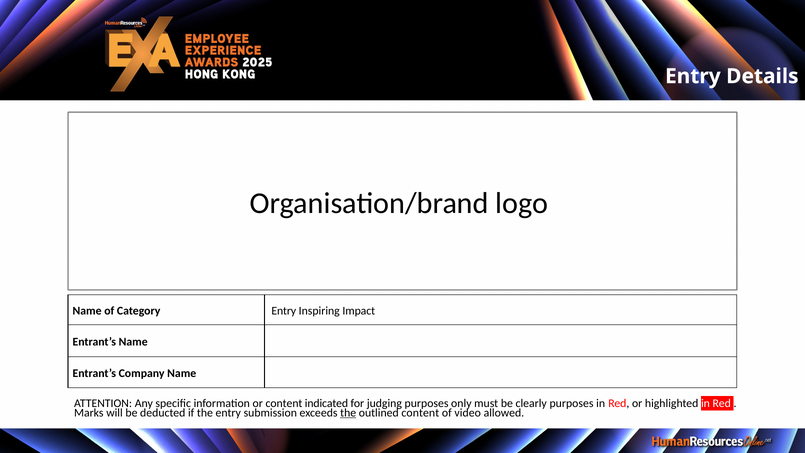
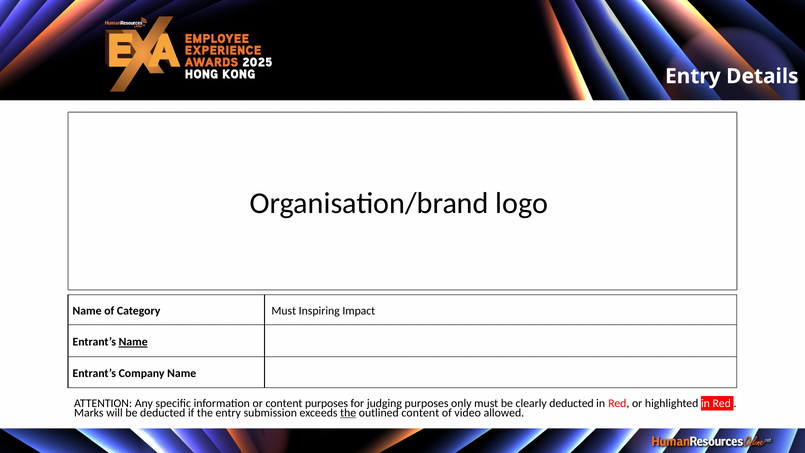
Category Entry: Entry -> Must
Name at (133, 342) underline: none -> present
content indicated: indicated -> purposes
clearly purposes: purposes -> deducted
